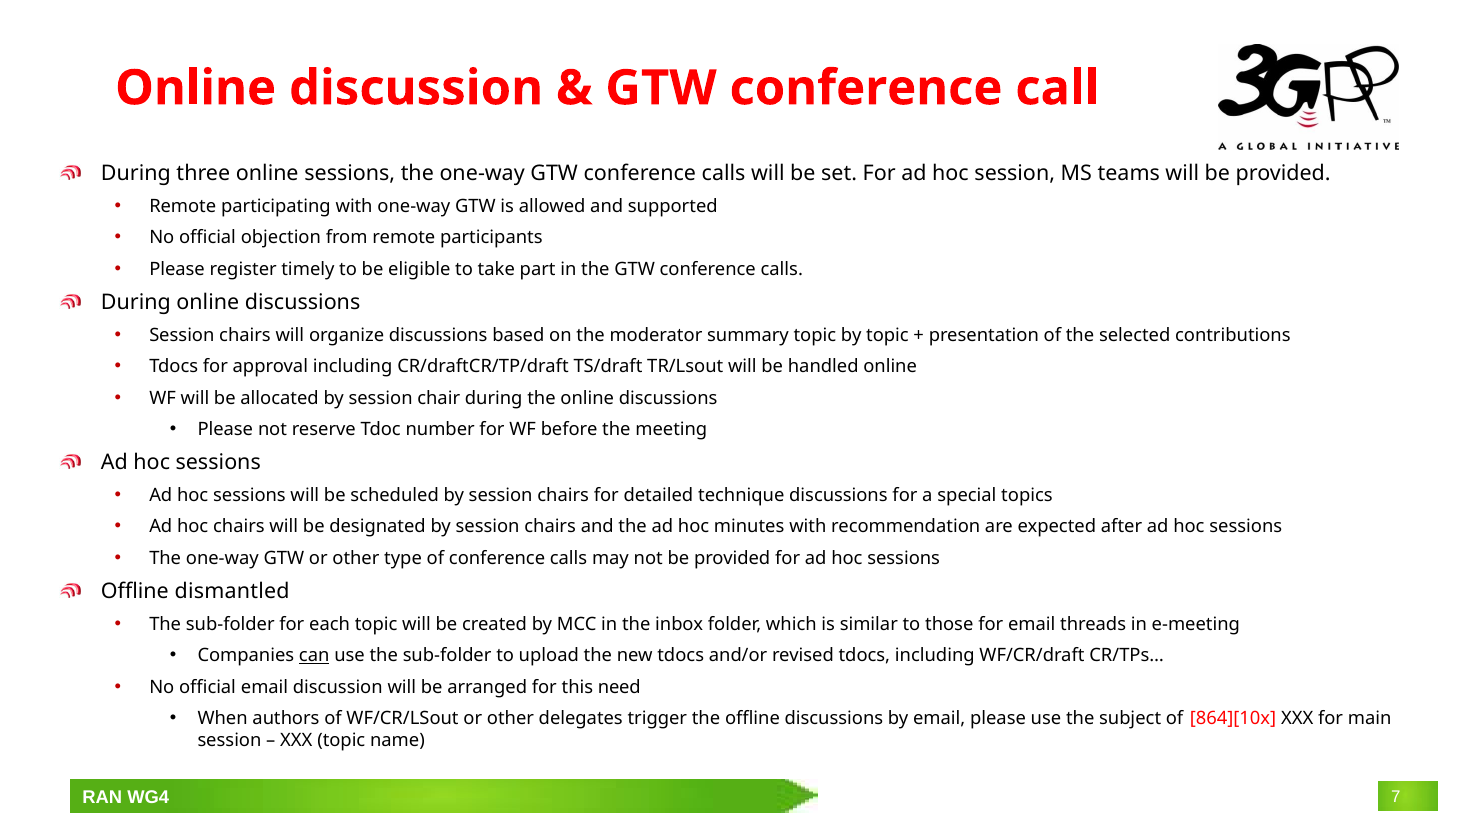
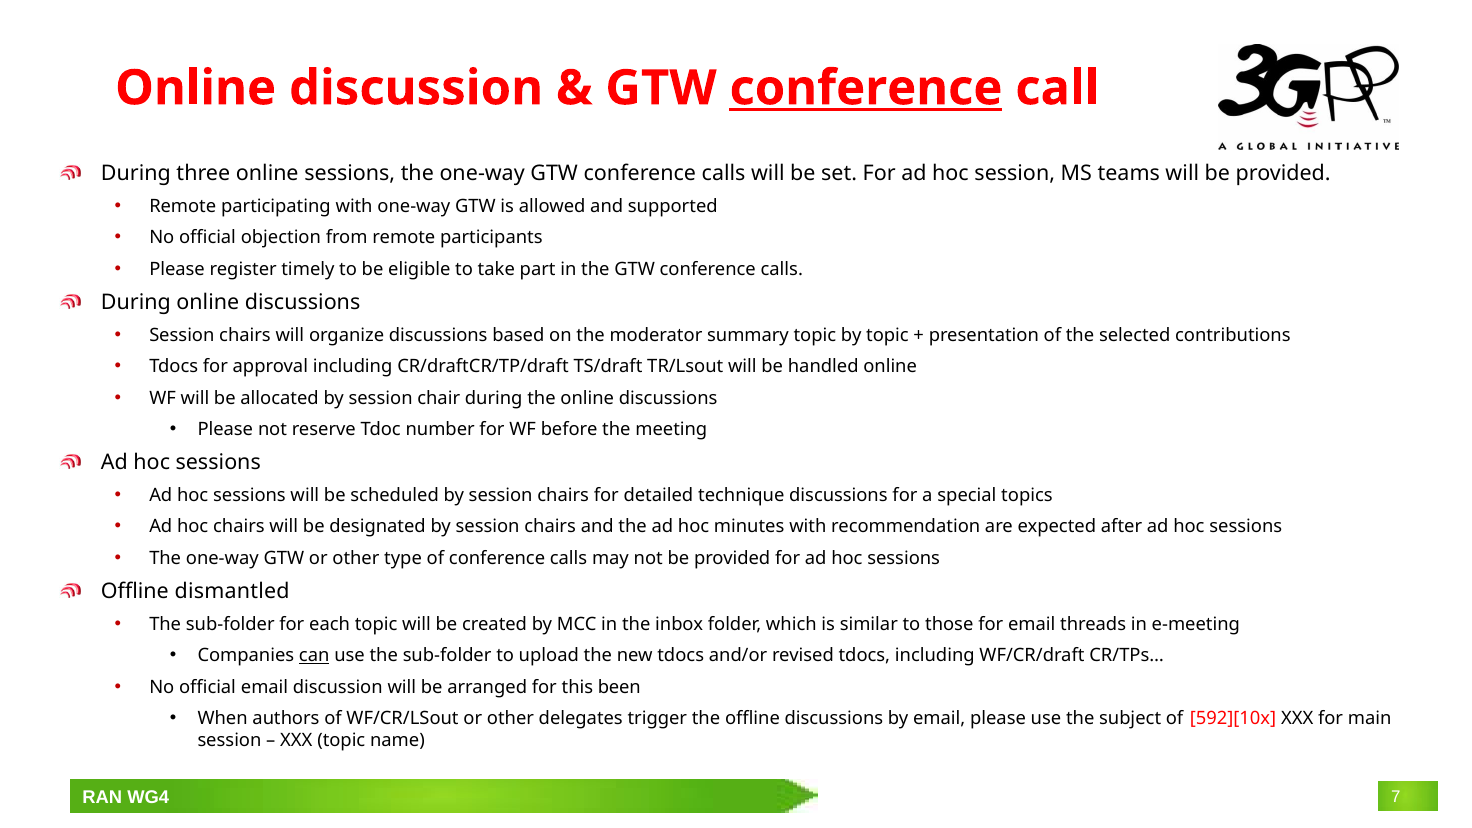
conference at (866, 88) underline: none -> present
need: need -> been
864][10x: 864][10x -> 592][10x
